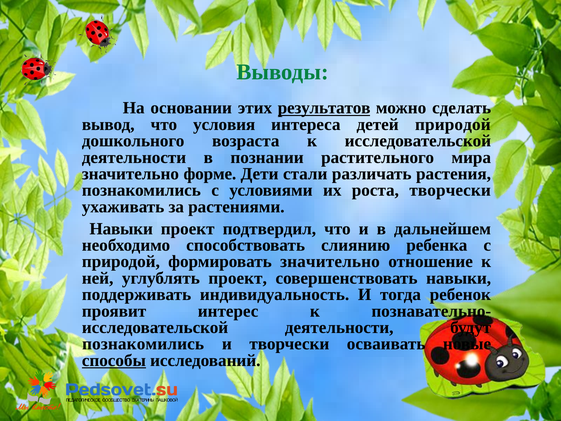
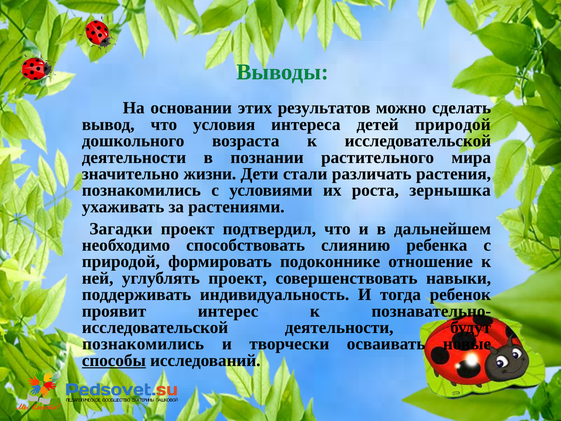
результатов underline: present -> none
форме: форме -> жизни
роста творчески: творчески -> зернышка
Навыки at (121, 229): Навыки -> Загадки
формировать значительно: значительно -> подоконнике
